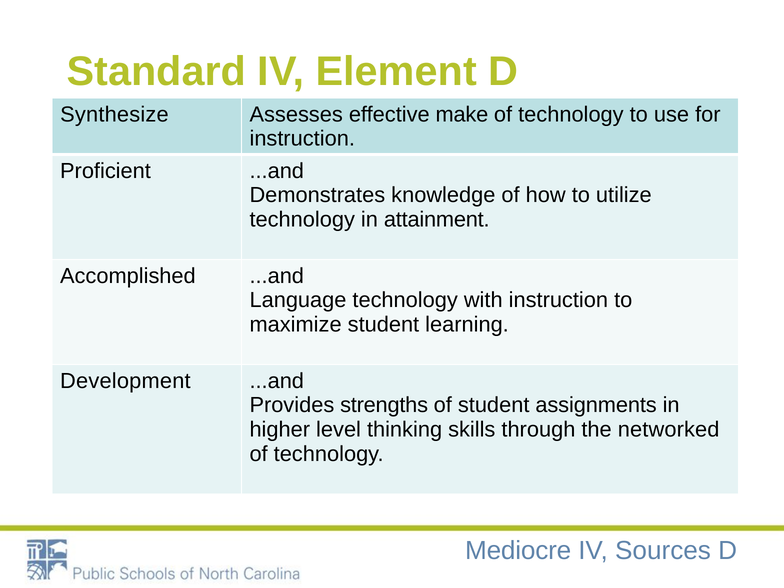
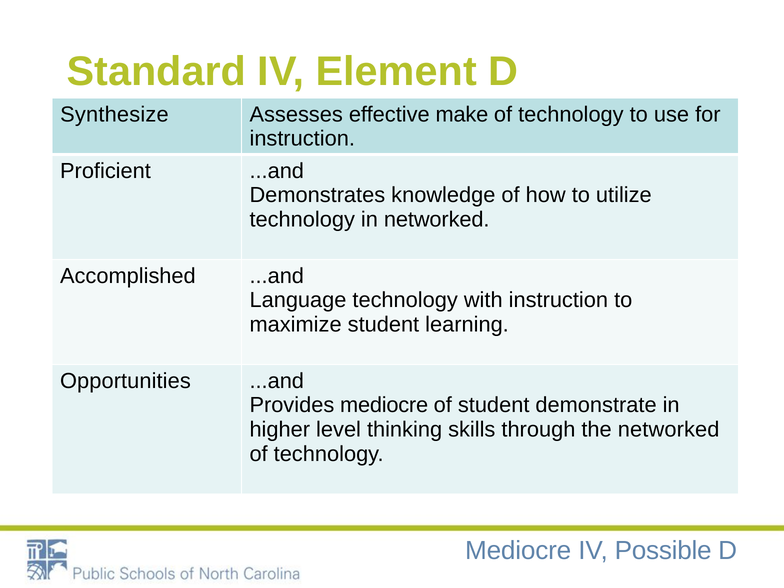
in attainment: attainment -> networked
Development: Development -> Opportunities
Provides strengths: strengths -> mediocre
assignments: assignments -> demonstrate
Sources: Sources -> Possible
